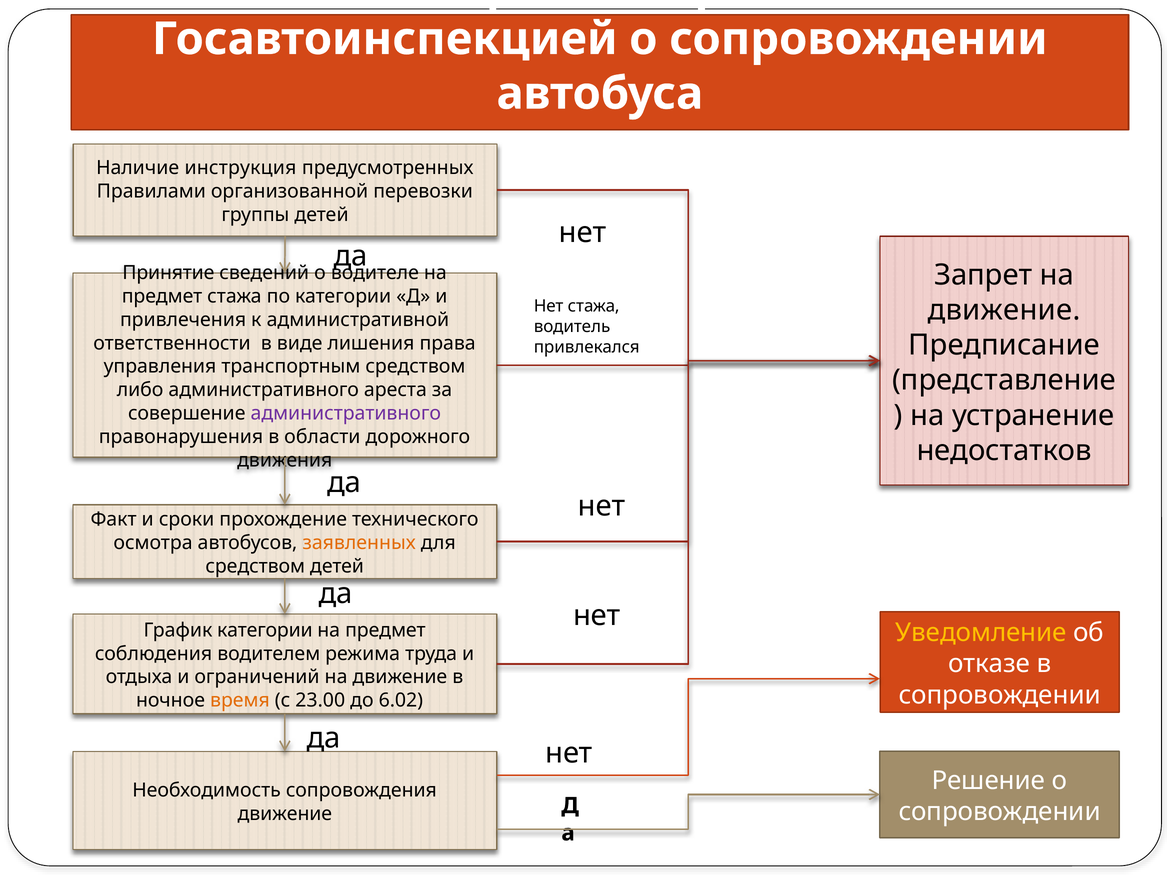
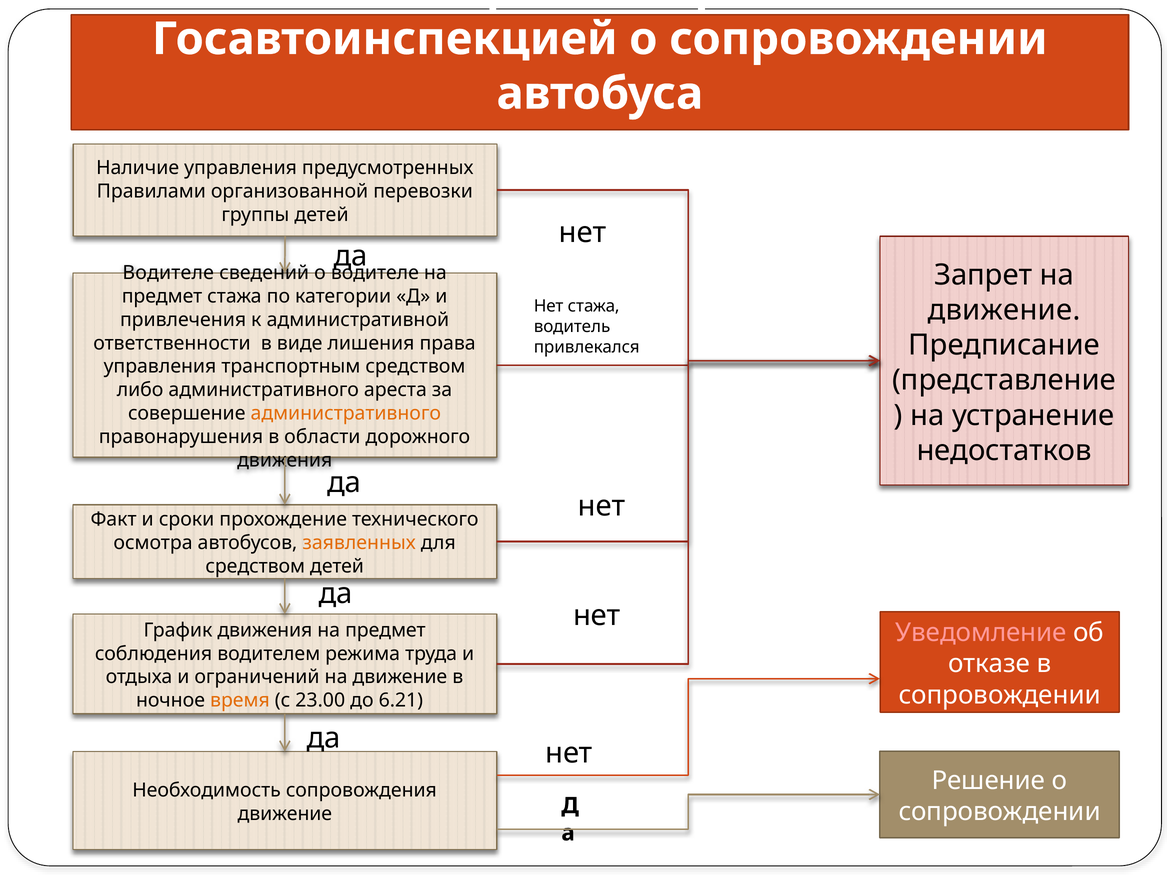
Наличие инструкция: инструкция -> управления
Принятие at (168, 273): Принятие -> Водителе
административного at (346, 413) colour: purple -> orange
График категории: категории -> движения
Уведомление colour: yellow -> pink
6.02: 6.02 -> 6.21
